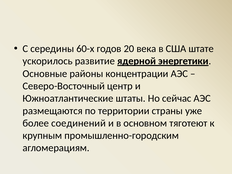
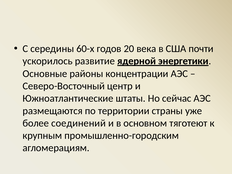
штате: штате -> почти
